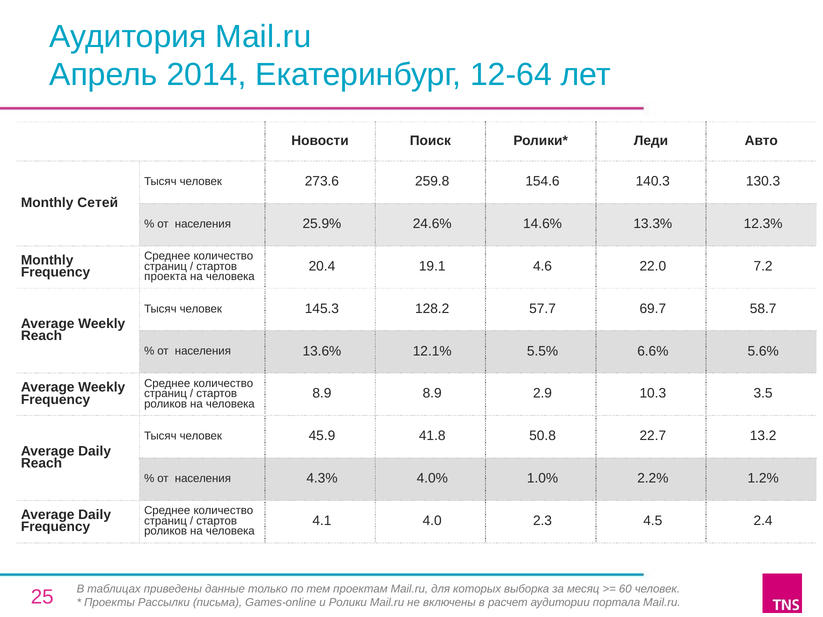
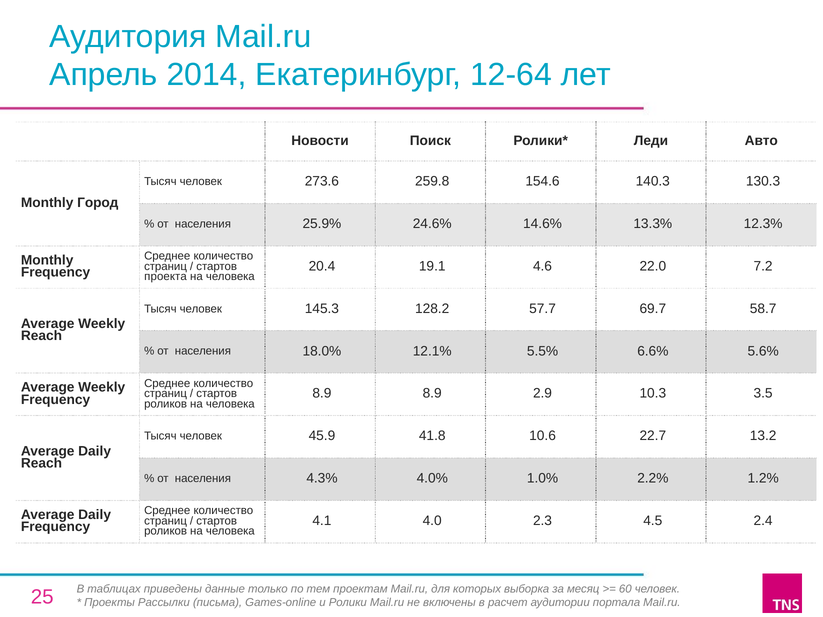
Сетей: Сетей -> Город
13.6%: 13.6% -> 18.0%
50.8: 50.8 -> 10.6
